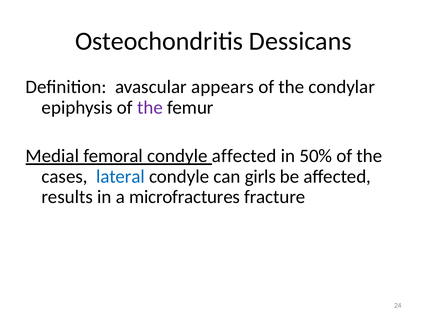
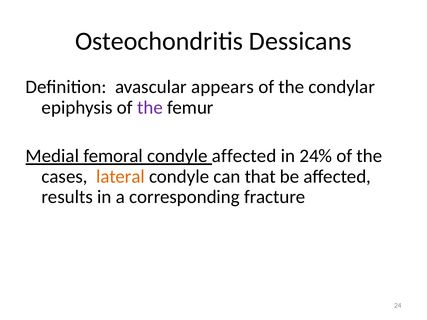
50%: 50% -> 24%
lateral colour: blue -> orange
girls: girls -> that
microfractures: microfractures -> corresponding
